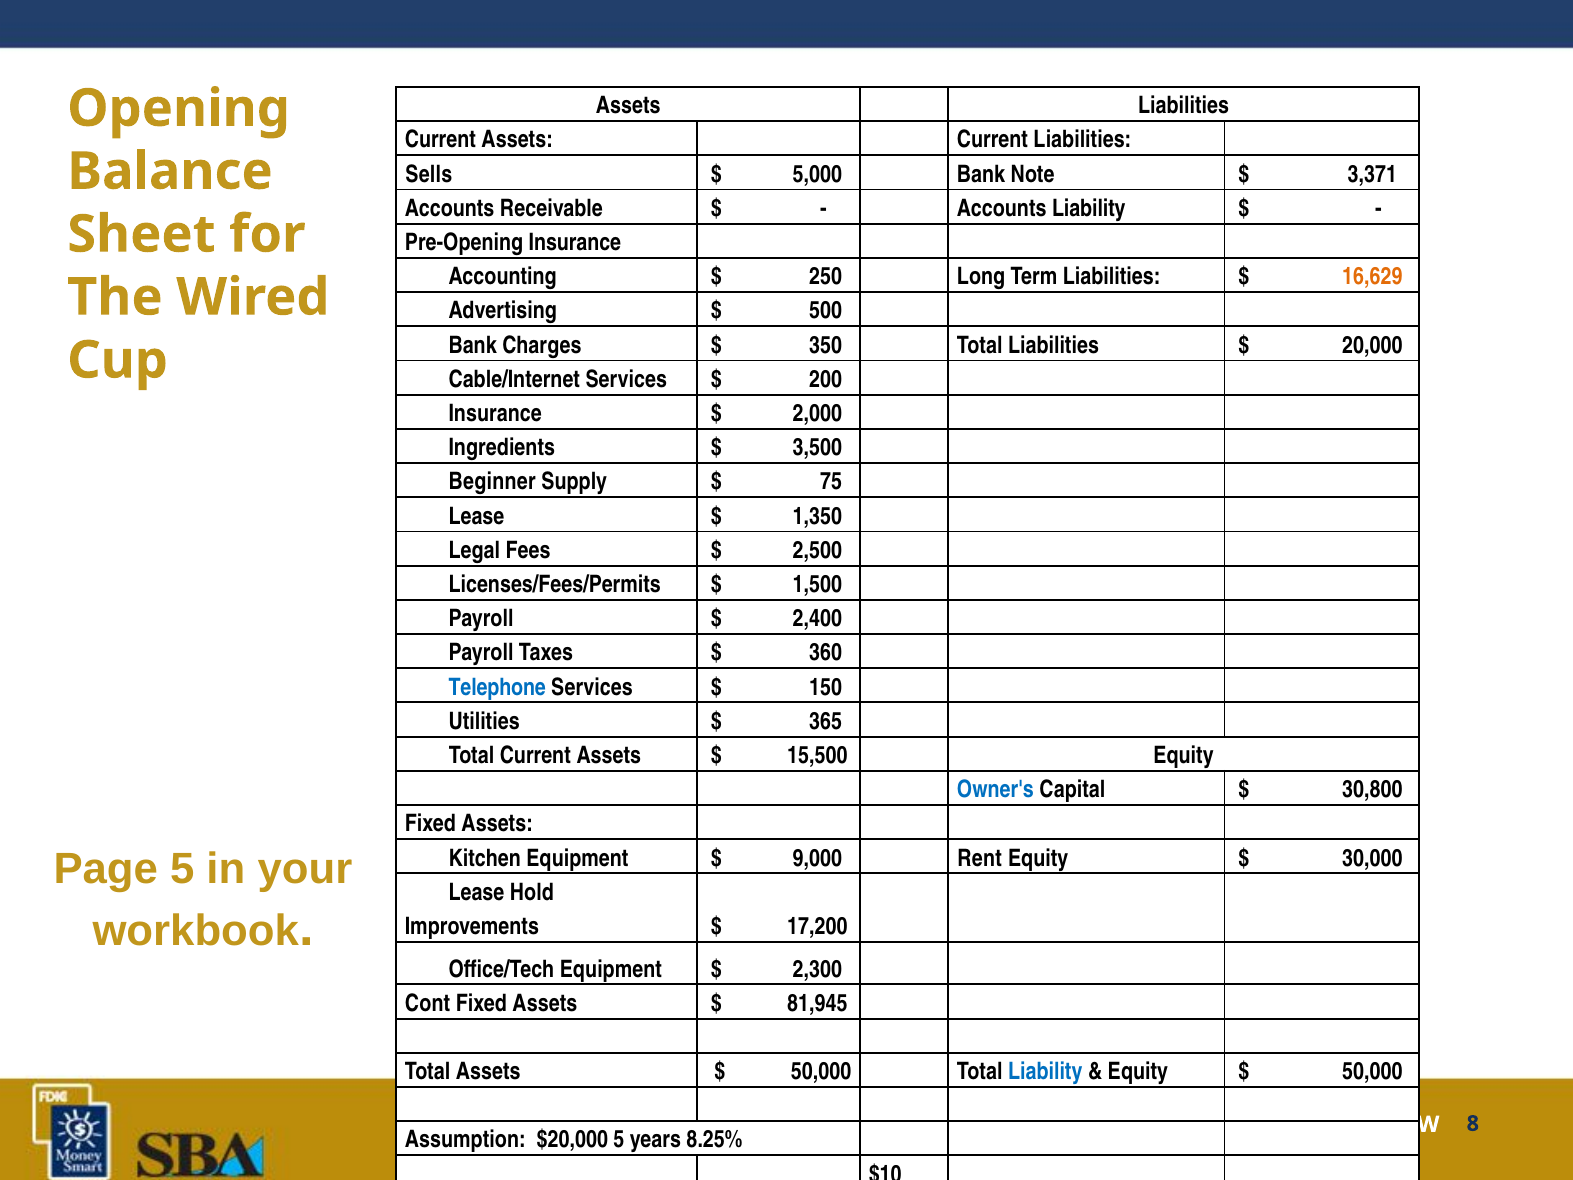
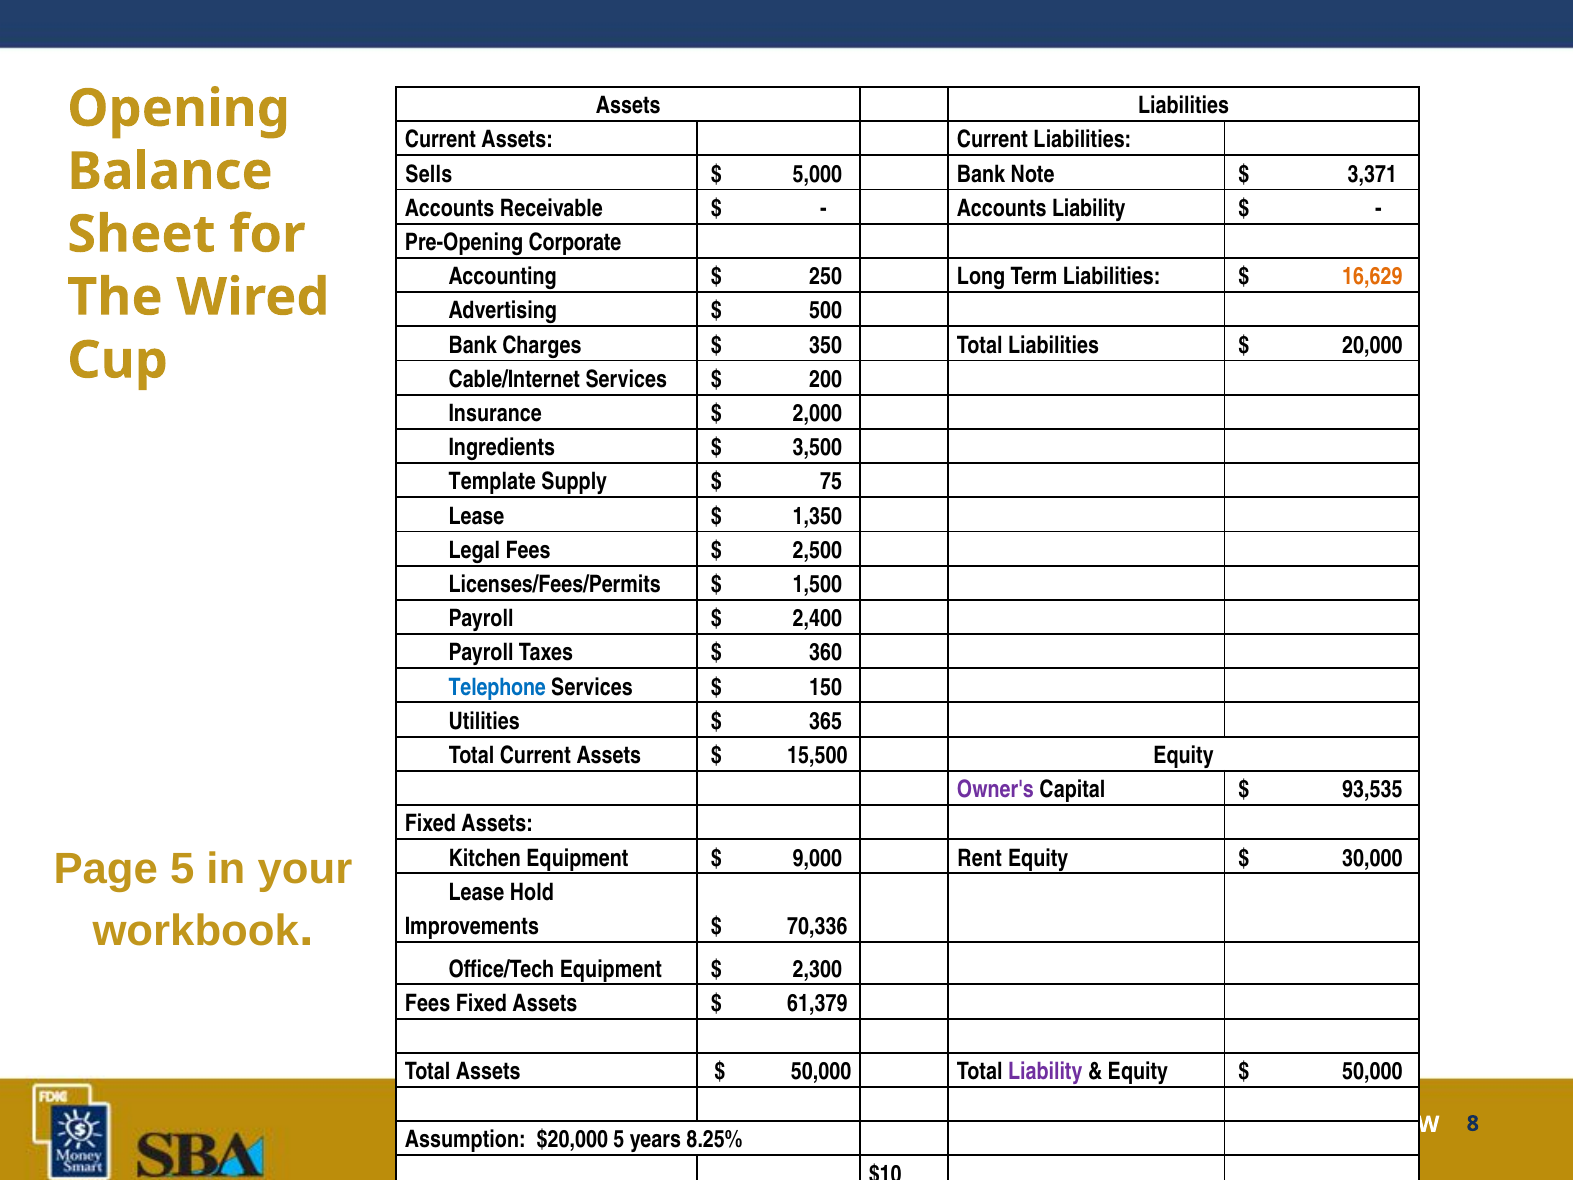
Pre-Opening Insurance: Insurance -> Corporate
Beginner: Beginner -> Template
Owner's colour: blue -> purple
30,800: 30,800 -> 93,535
17,200: 17,200 -> 70,336
Cont at (428, 1003): Cont -> Fees
81,945: 81,945 -> 61,379
Liability at (1045, 1071) colour: blue -> purple
